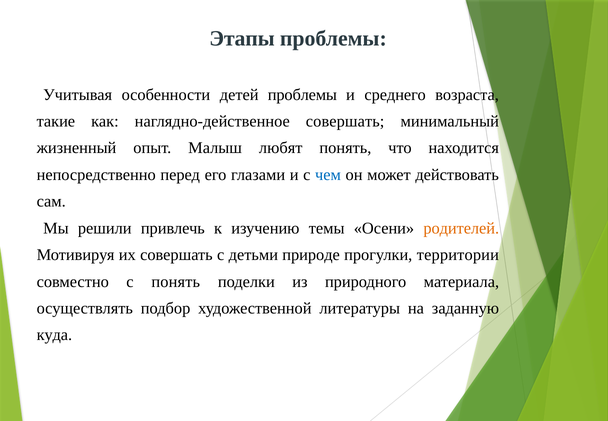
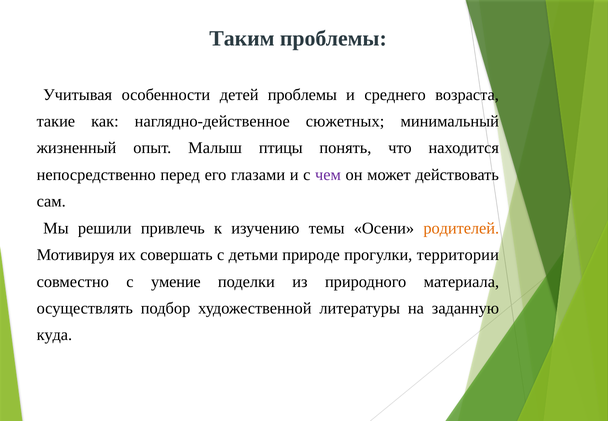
Этапы: Этапы -> Таким
наглядно-действенное совершать: совершать -> сюжетных
любят: любят -> птицы
чем colour: blue -> purple
с понять: понять -> умение
